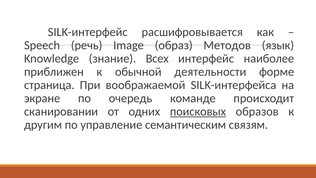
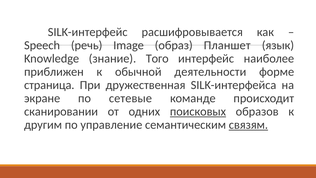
Методов: Методов -> Планшет
Всех: Всех -> Того
воображаемой: воображаемой -> дружественная
очередь: очередь -> сетевые
связям underline: none -> present
